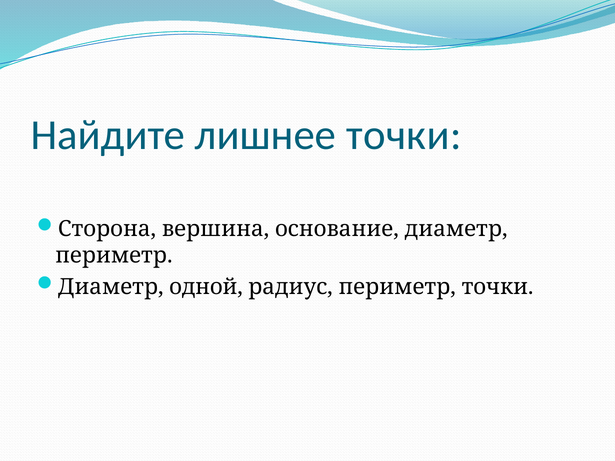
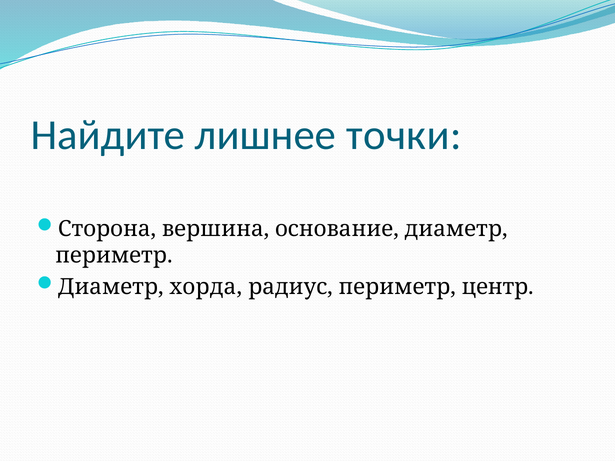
одной: одной -> хорда
периметр точки: точки -> центр
